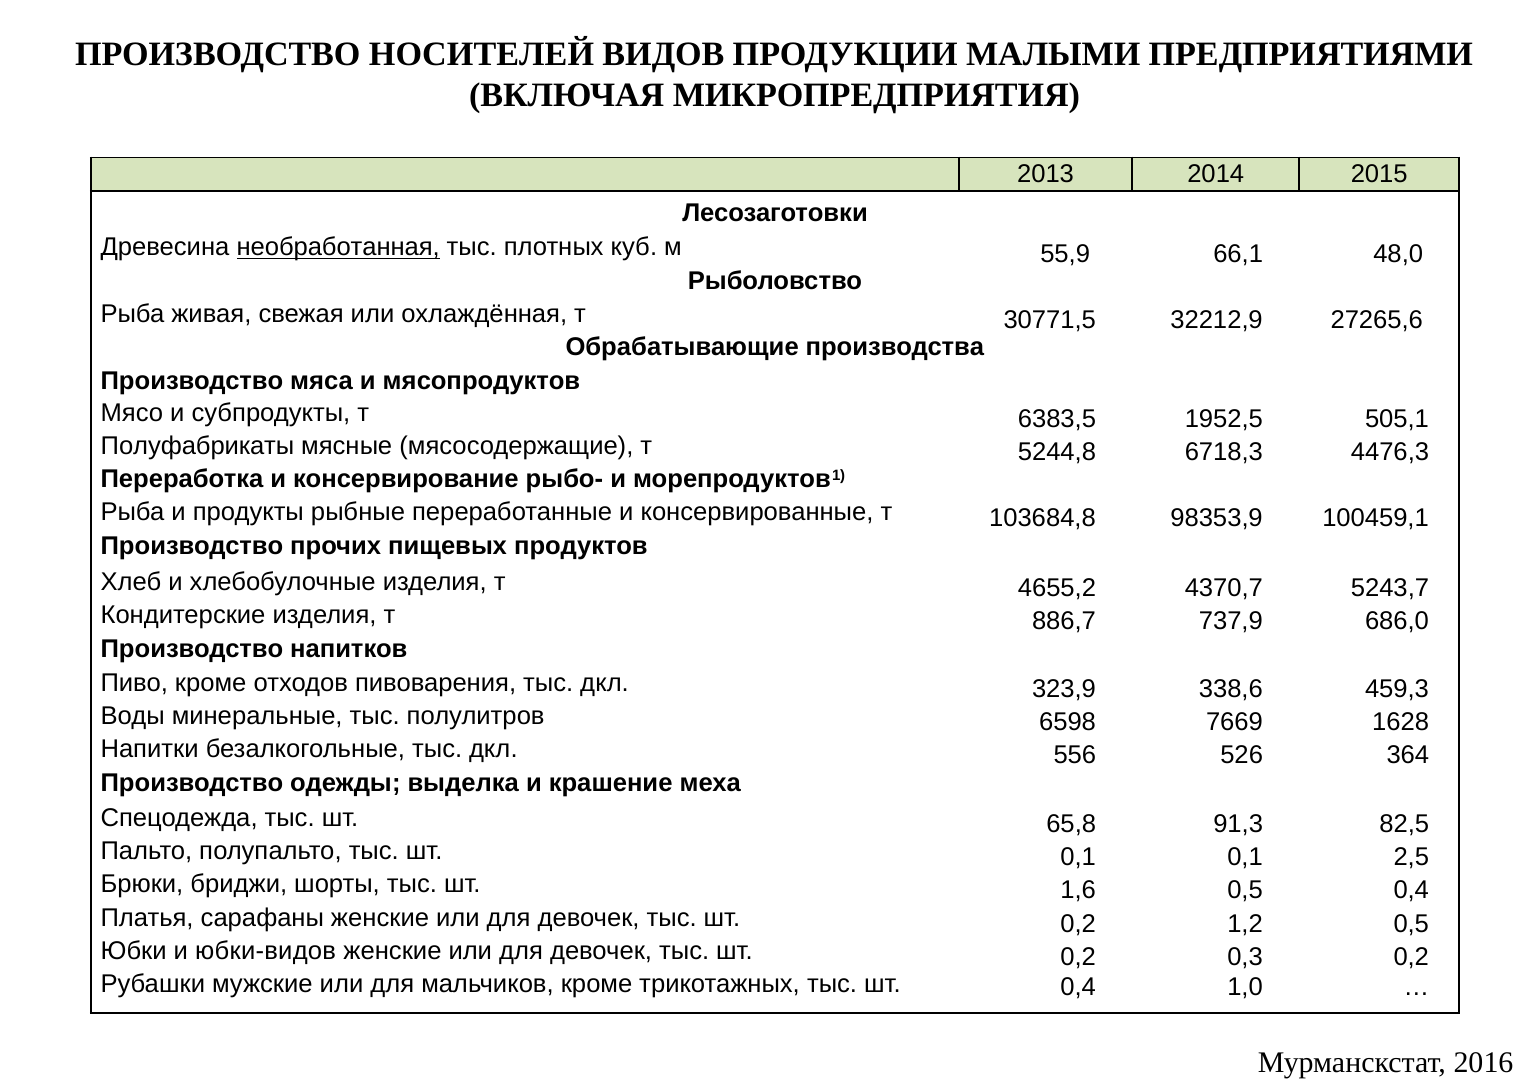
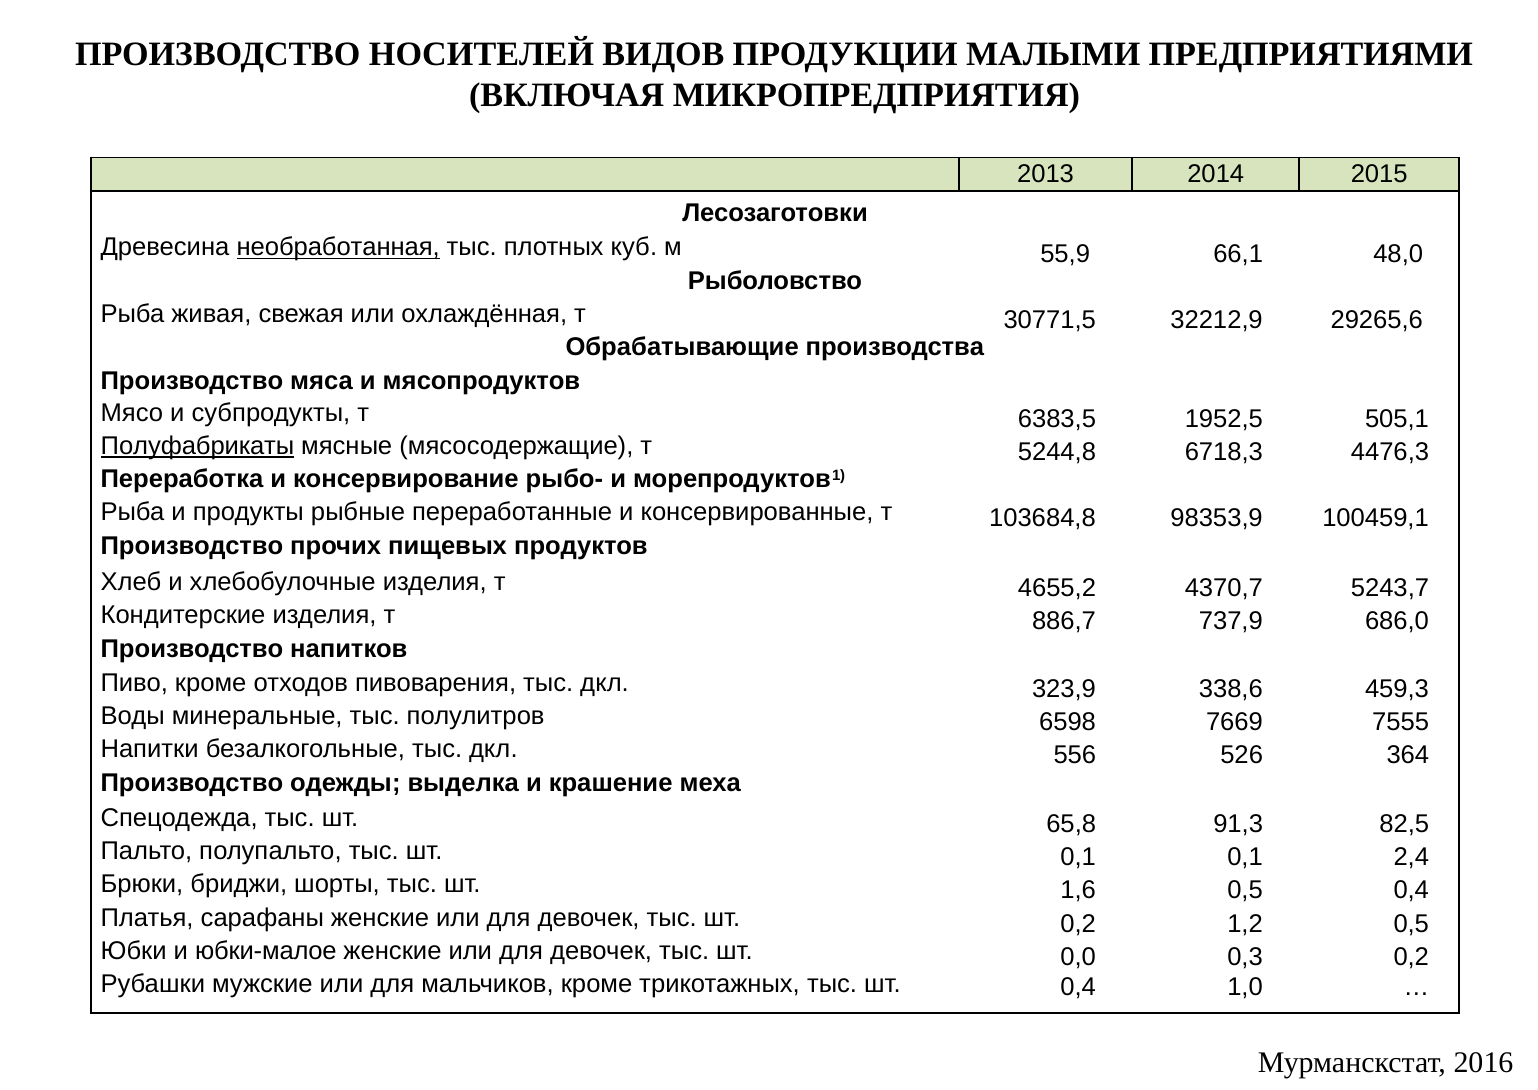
27265,6: 27265,6 -> 29265,6
Полуфабрикаты underline: none -> present
1628: 1628 -> 7555
2,5: 2,5 -> 2,4
юбки-видов: юбки-видов -> юбки-малое
0,2 at (1078, 957): 0,2 -> 0,0
